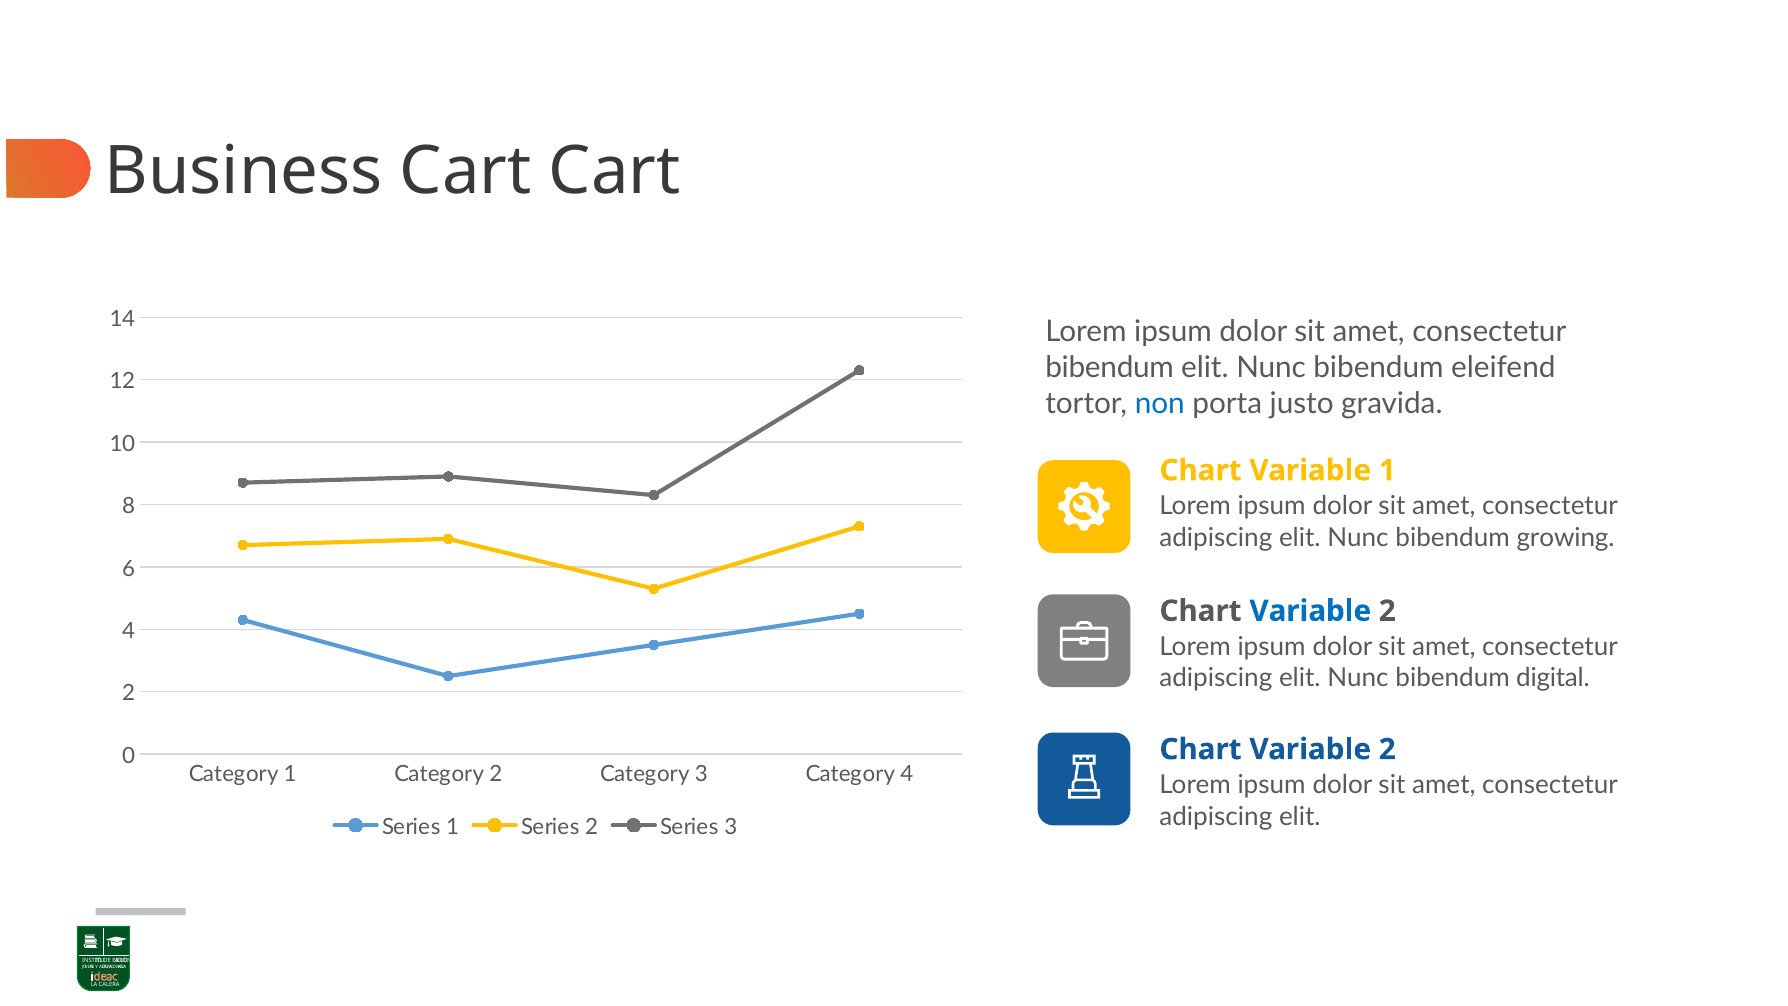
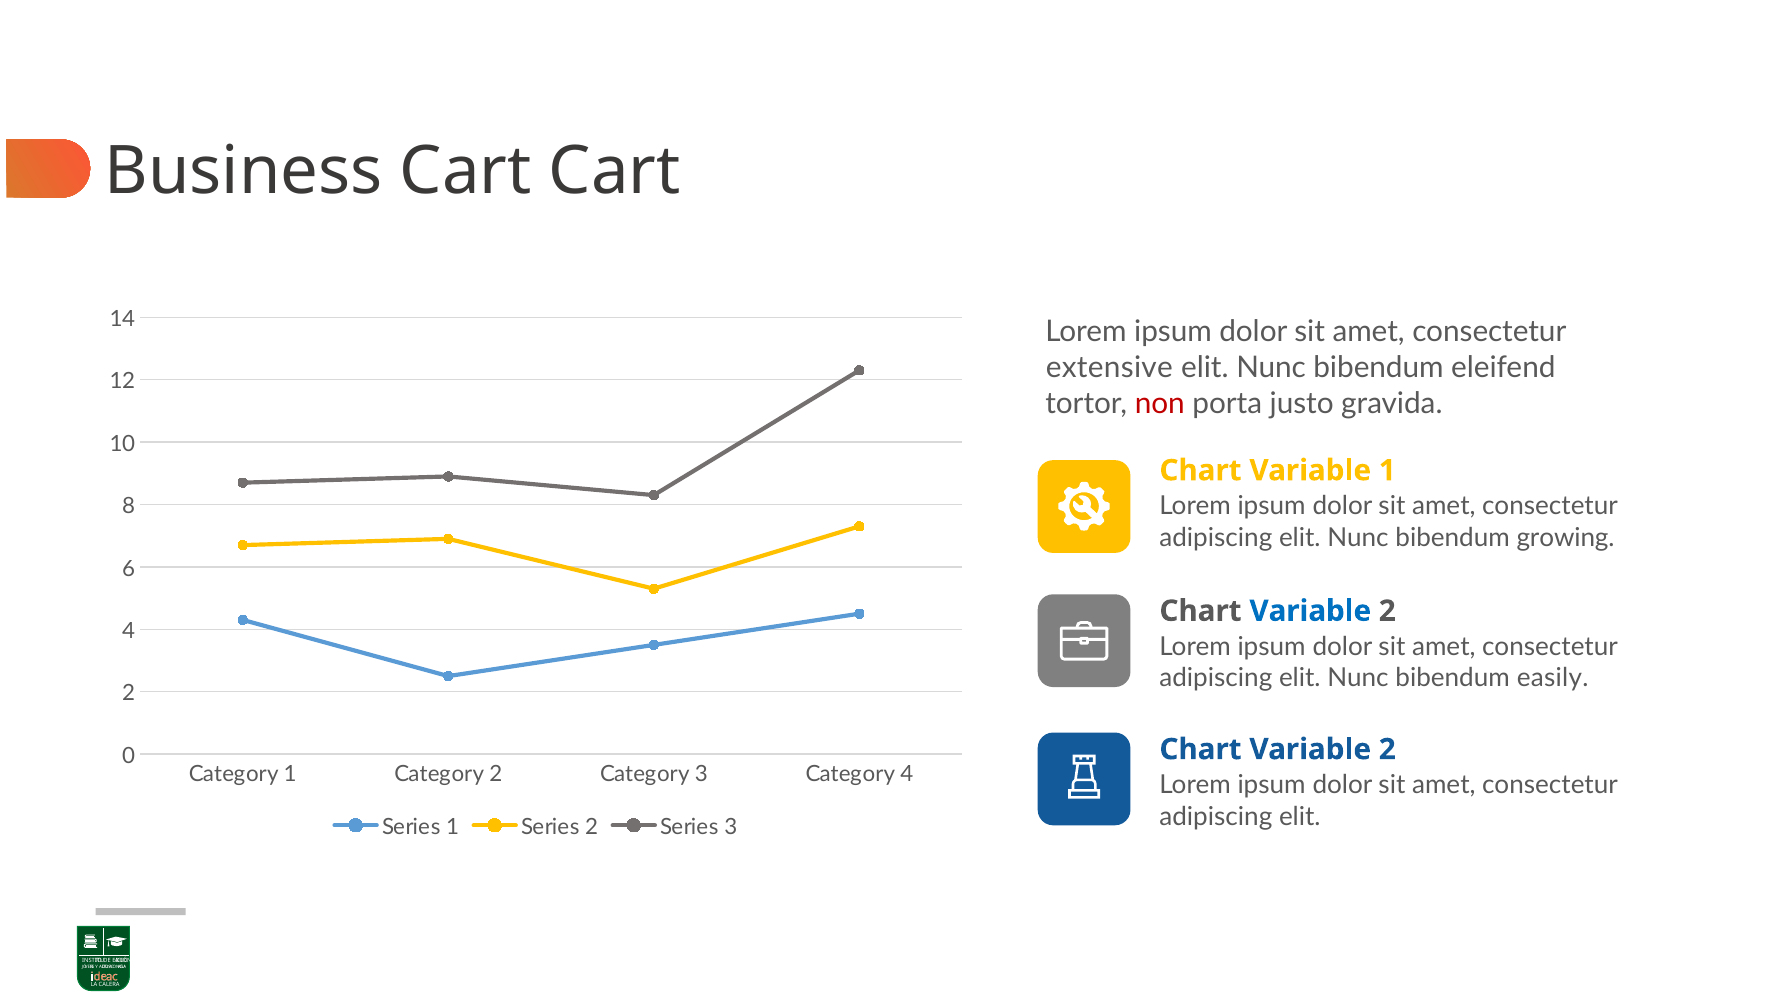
bibendum at (1110, 368): bibendum -> extensive
non colour: blue -> red
digital: digital -> easily
